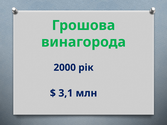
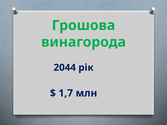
2000: 2000 -> 2044
3,1: 3,1 -> 1,7
